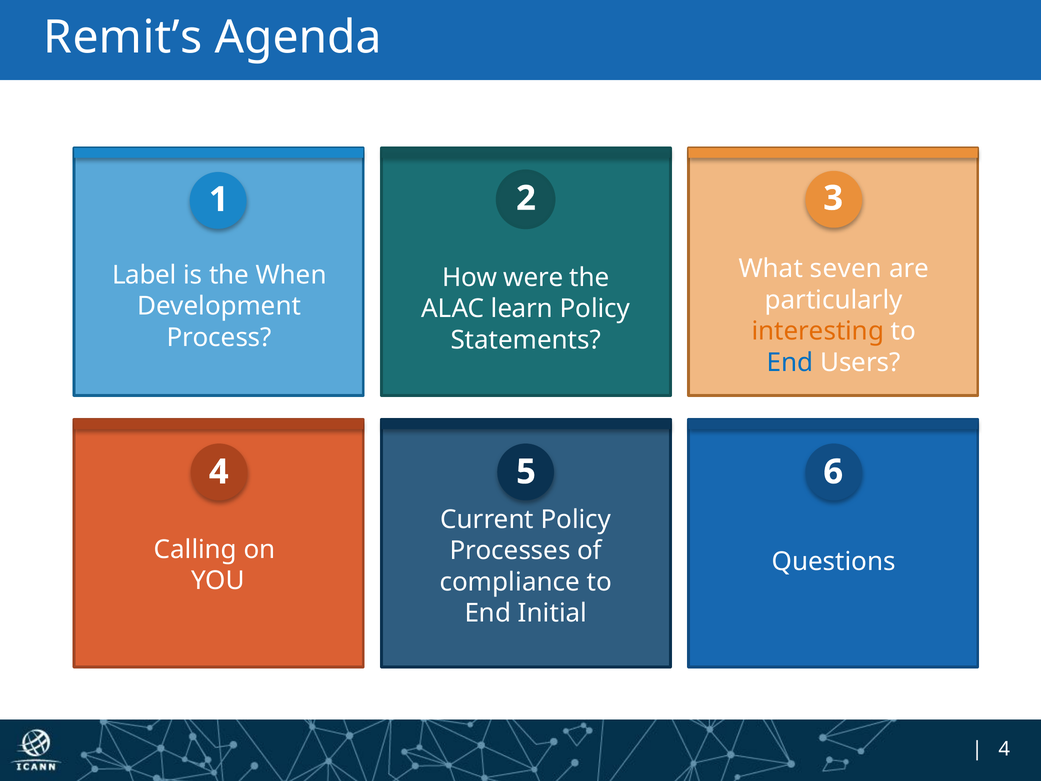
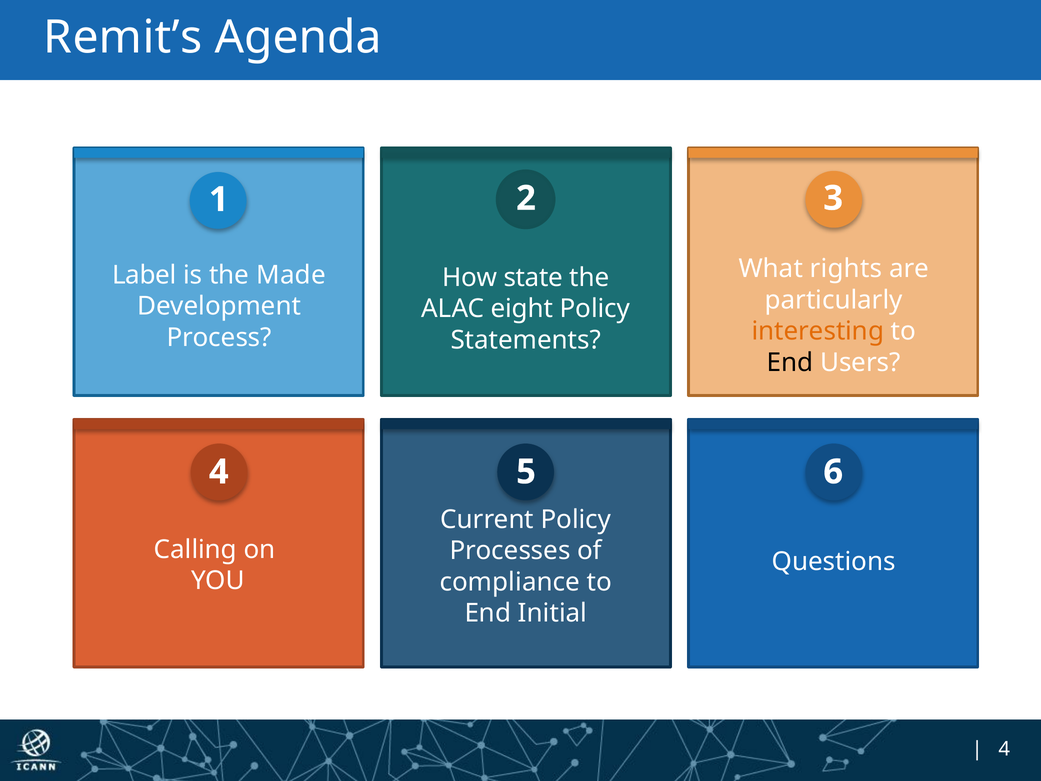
seven: seven -> rights
When: When -> Made
were: were -> state
learn: learn -> eight
End at (790, 362) colour: blue -> black
